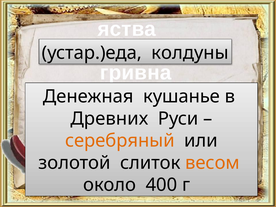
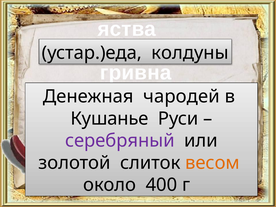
кушанье: кушанье -> чародей
Древних: Древних -> Кушанье
серебряный colour: orange -> purple
